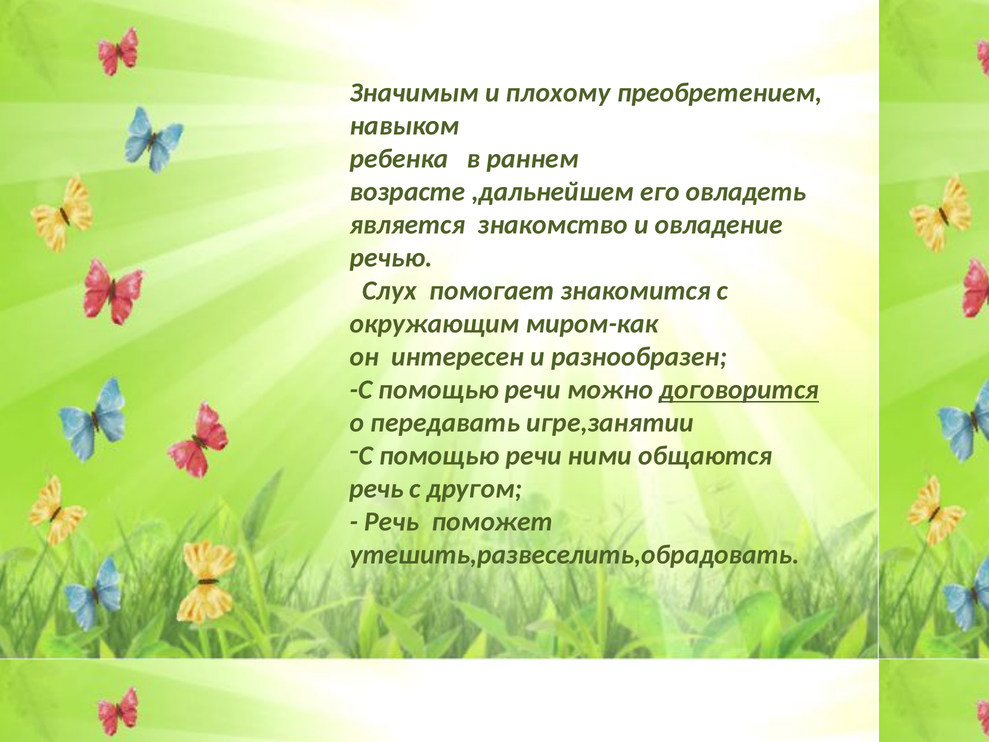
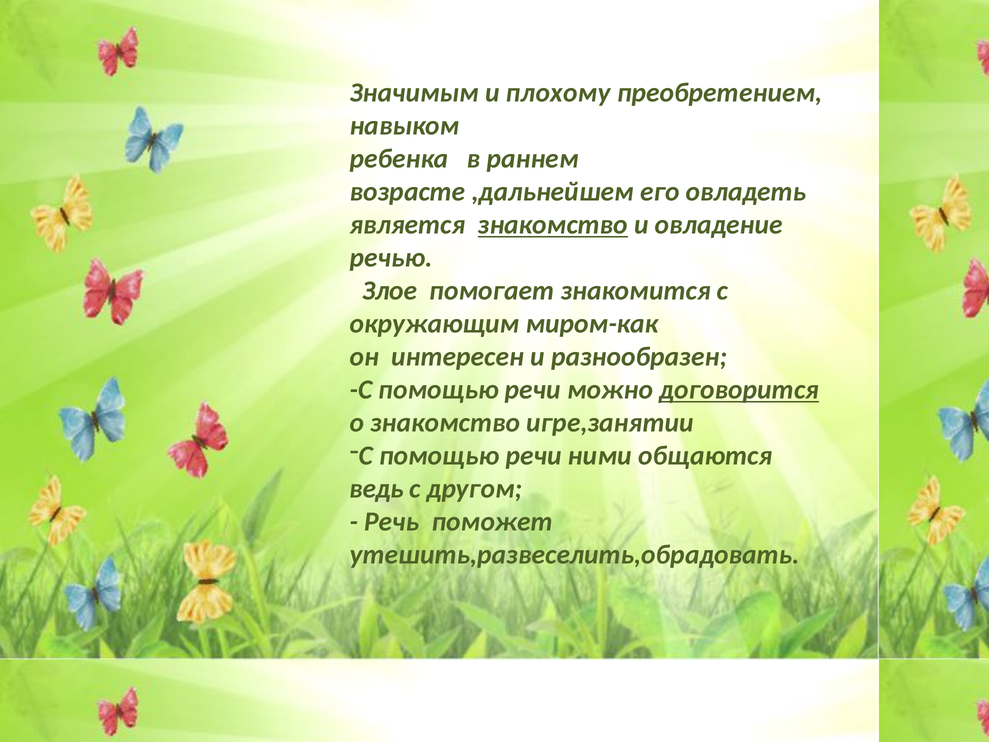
знакомство at (553, 225) underline: none -> present
Слух: Слух -> Злое
о передавать: передавать -> знакомство
речь at (377, 489): речь -> ведь
